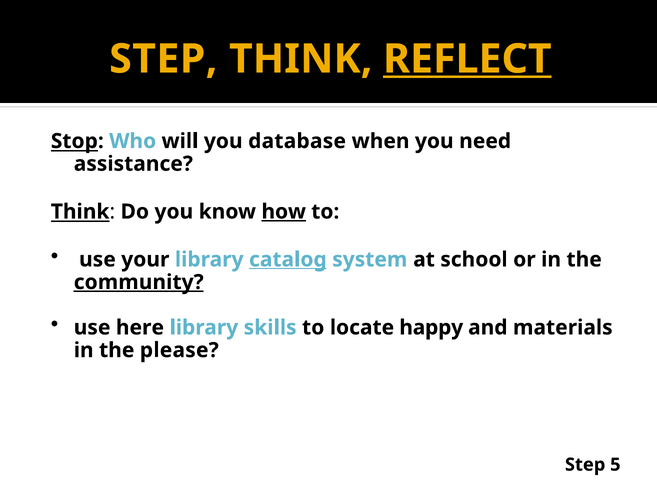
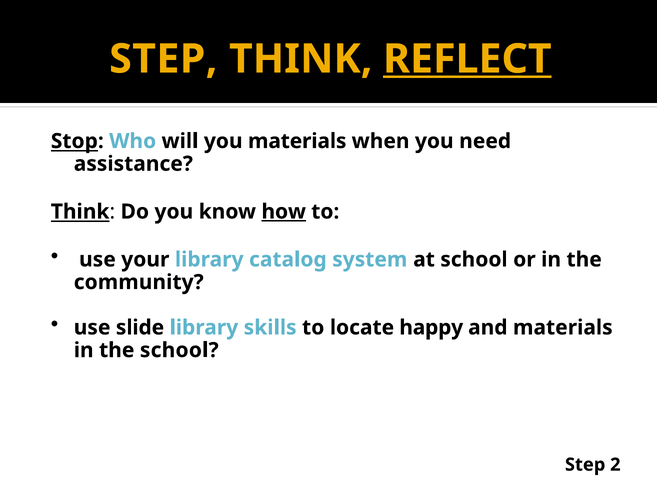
you database: database -> materials
catalog underline: present -> none
community underline: present -> none
here: here -> slide
the please: please -> school
5: 5 -> 2
